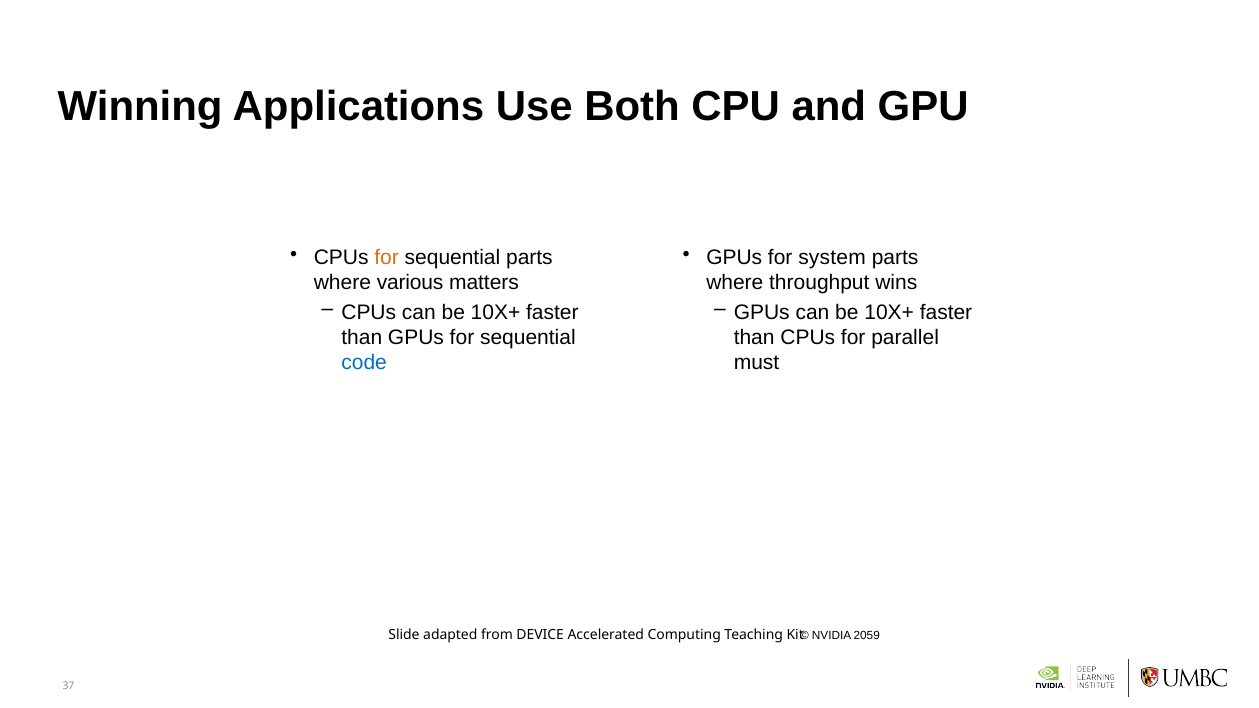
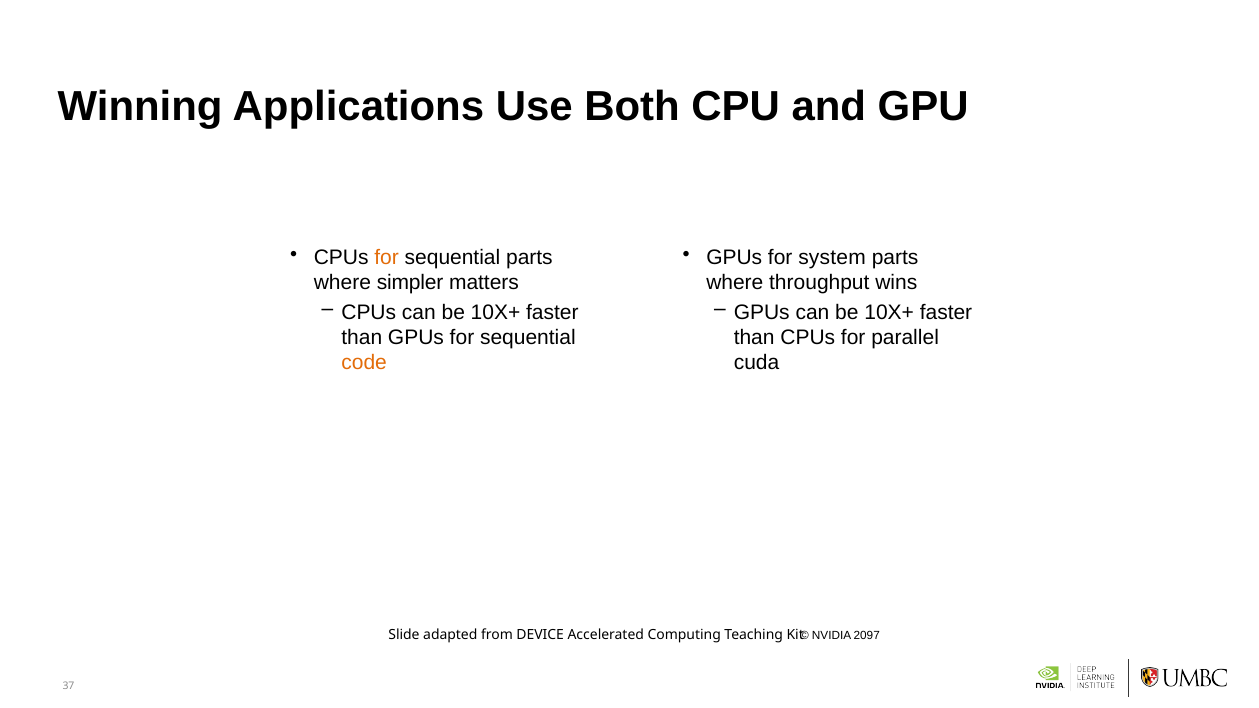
various: various -> simpler
code colour: blue -> orange
must: must -> cuda
2059: 2059 -> 2097
